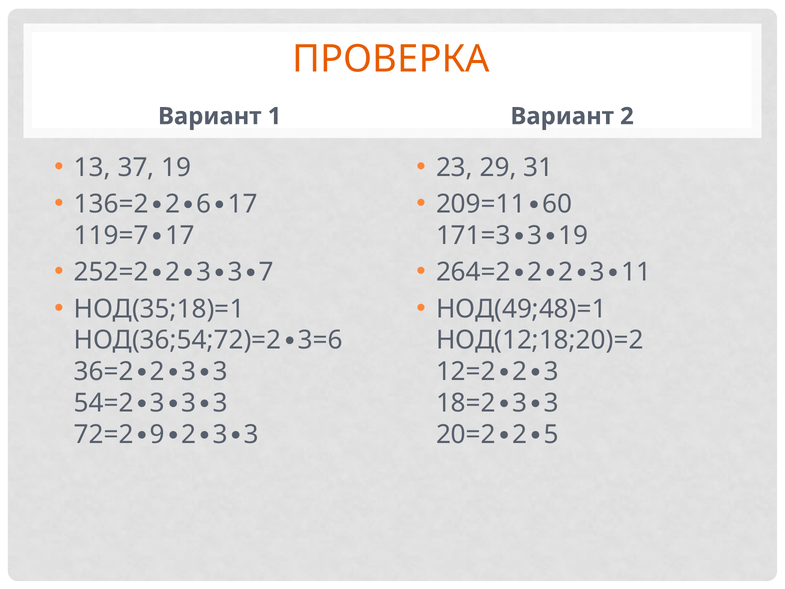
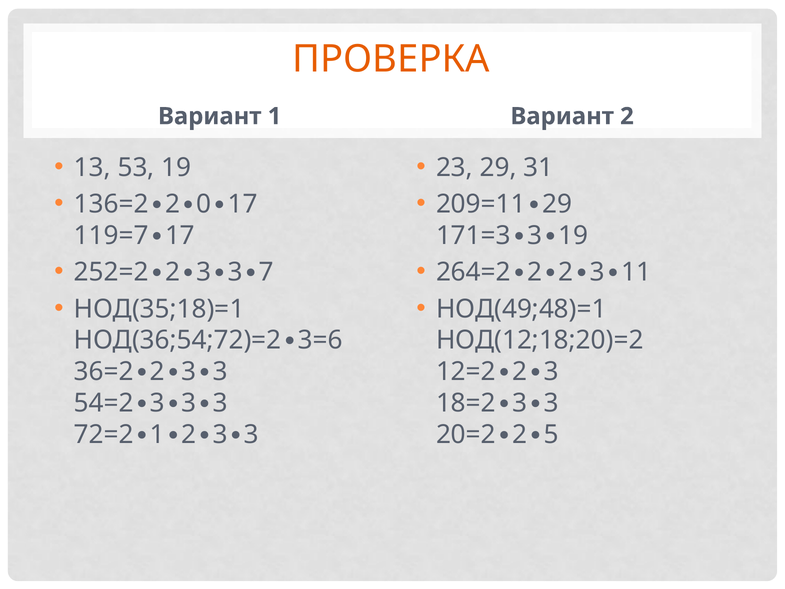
37: 37 -> 53
6: 6 -> 0
60 at (557, 204): 60 -> 29
9 at (157, 434): 9 -> 1
